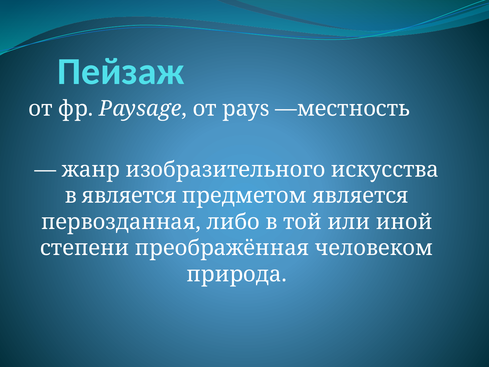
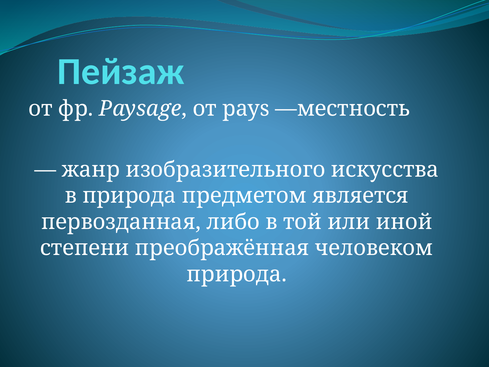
в является: является -> природа
